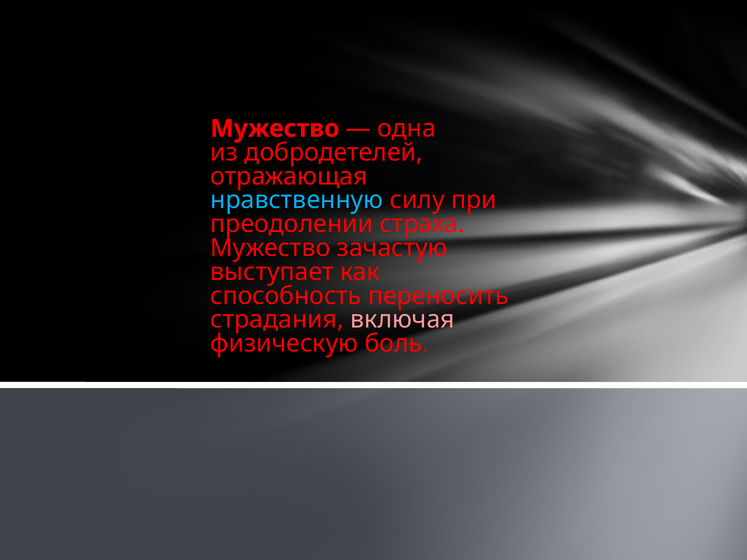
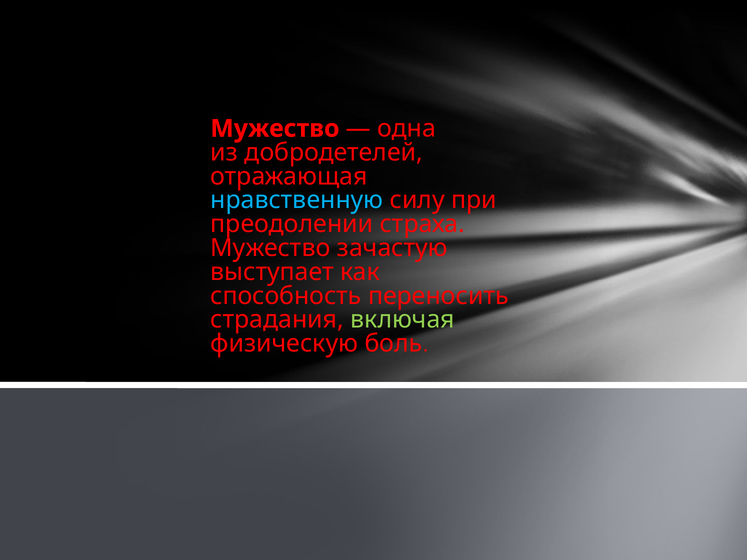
включая colour: pink -> light green
